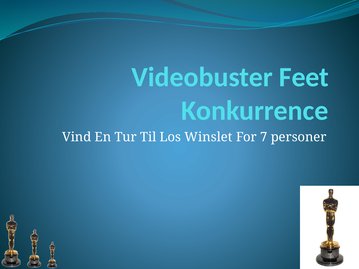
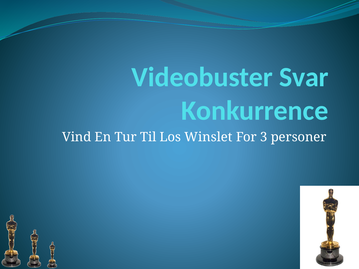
Feet: Feet -> Svar
7: 7 -> 3
